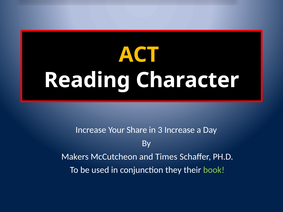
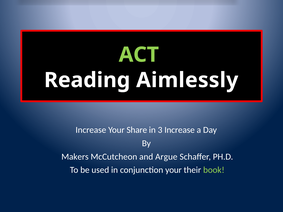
ACT colour: yellow -> light green
Character: Character -> Aimlessly
Times: Times -> Argue
conjunction they: they -> your
